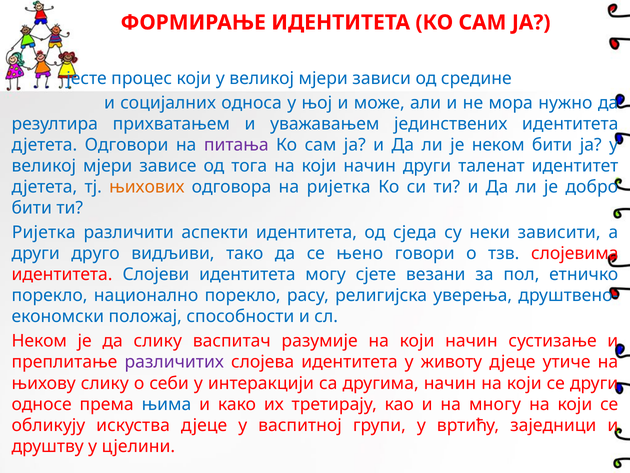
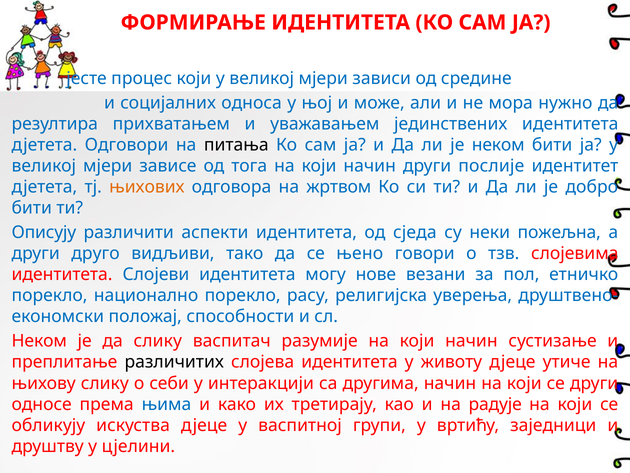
питања colour: purple -> black
таленат: таленат -> послије
на ријетка: ријетка -> жртвом
Ријетка at (44, 232): Ријетка -> Описују
зависити: зависити -> пожељна
сјете: сјете -> нове
различитих colour: purple -> black
многу: многу -> радује
